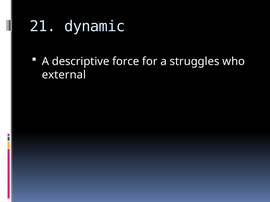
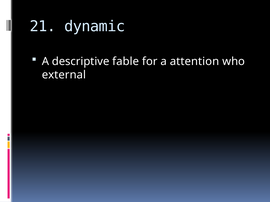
force: force -> fable
struggles: struggles -> attention
